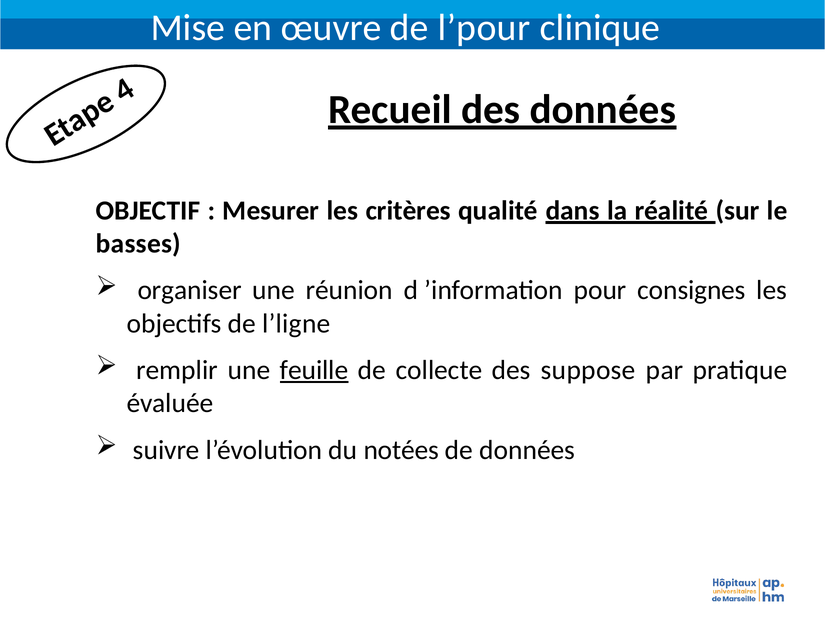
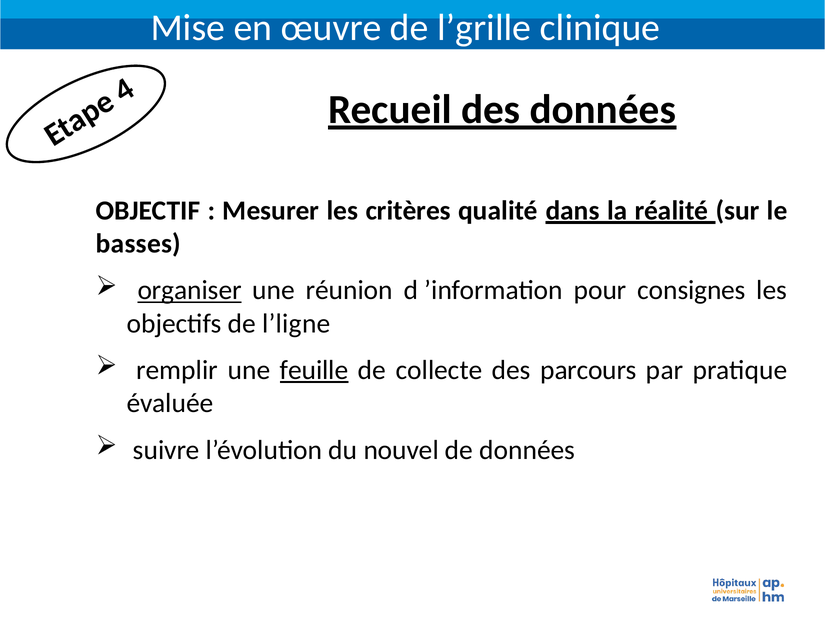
l’pour: l’pour -> l’grille
organiser underline: none -> present
suppose: suppose -> parcours
notées: notées -> nouvel
